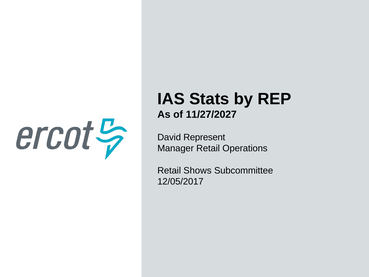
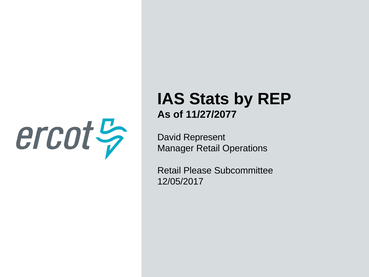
11/27/2027: 11/27/2027 -> 11/27/2077
Shows: Shows -> Please
